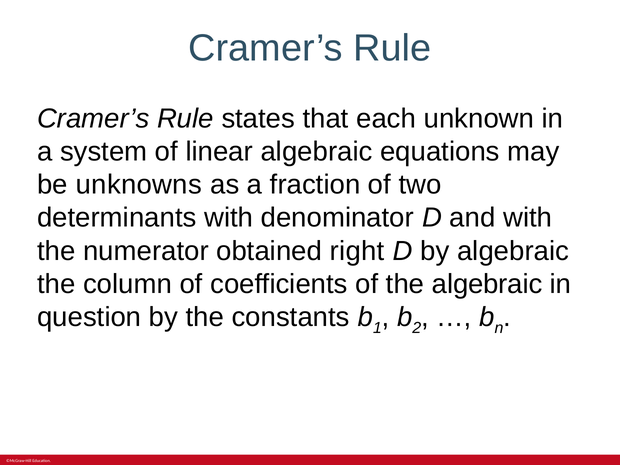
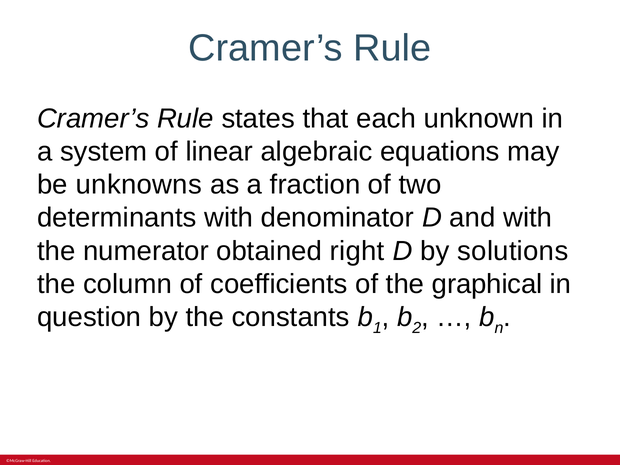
by algebraic: algebraic -> solutions
the algebraic: algebraic -> graphical
